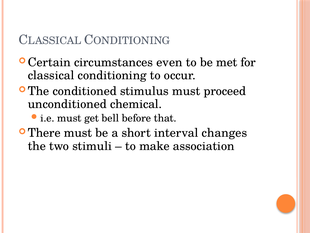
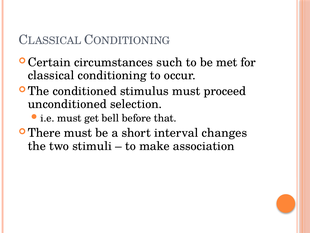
even: even -> such
chemical: chemical -> selection
